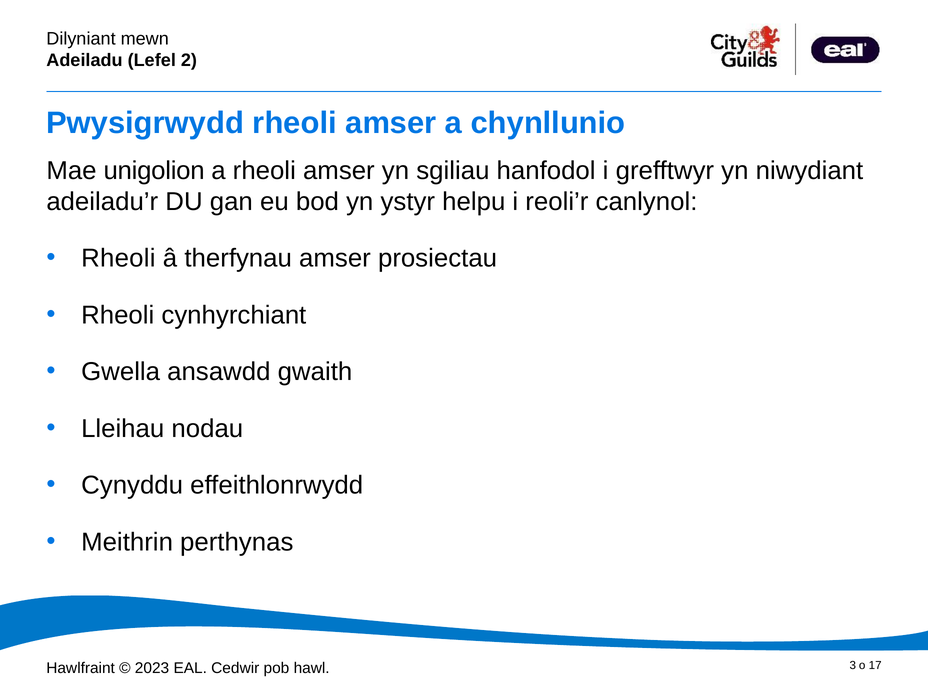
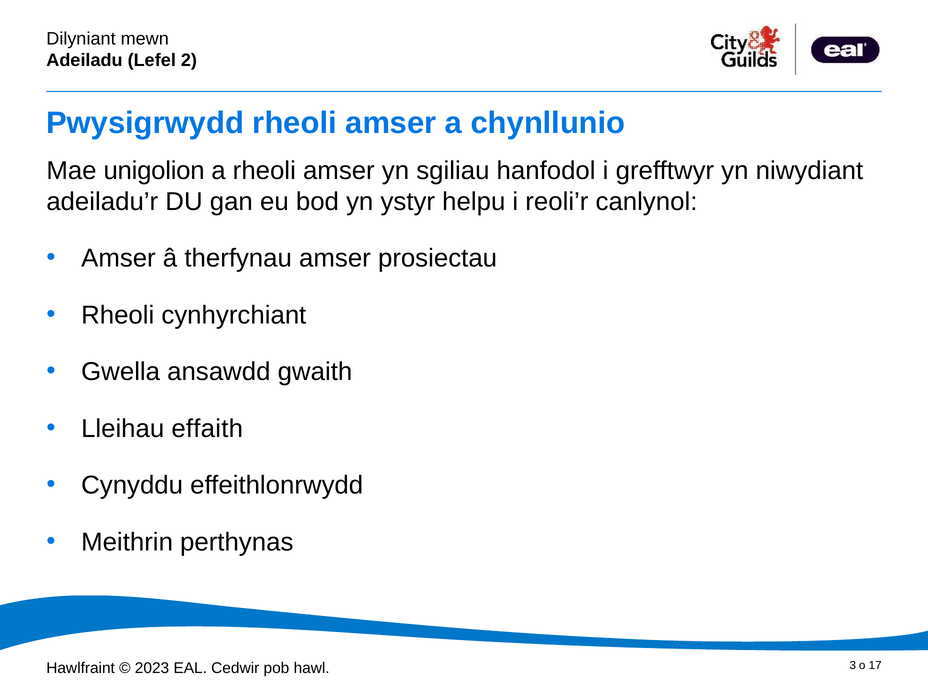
Rheoli at (118, 258): Rheoli -> Amser
nodau: nodau -> effaith
